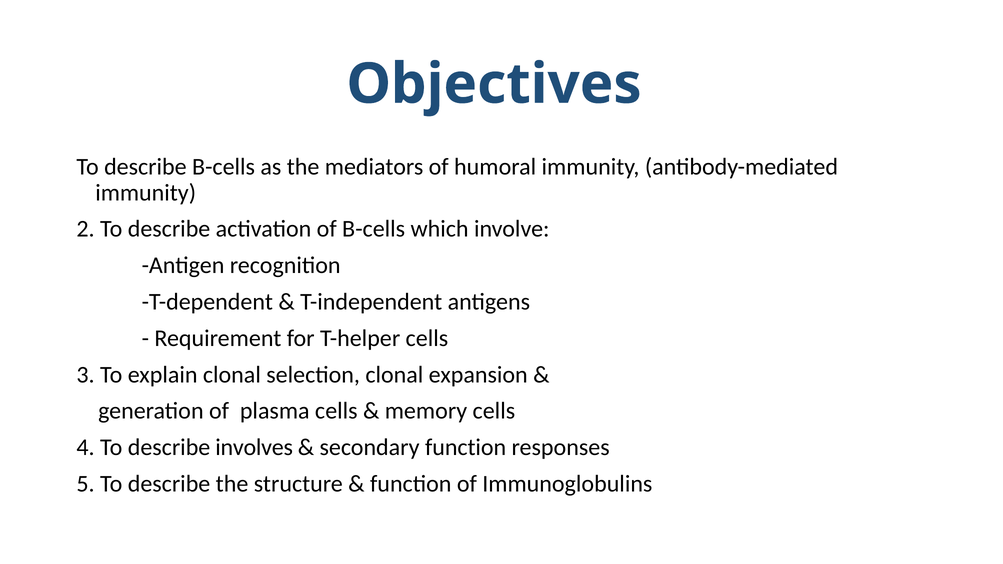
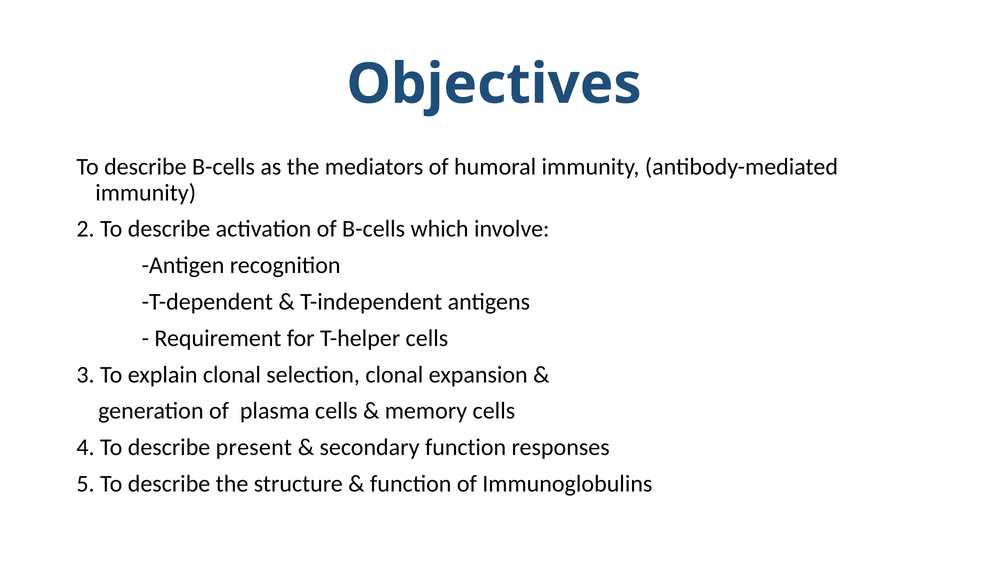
involves: involves -> present
